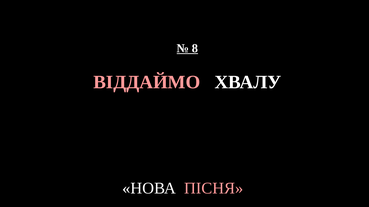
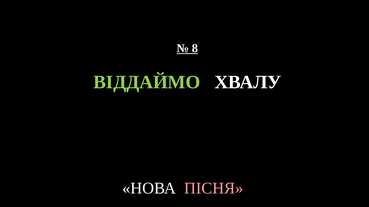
ВІДДАЙМО colour: pink -> light green
